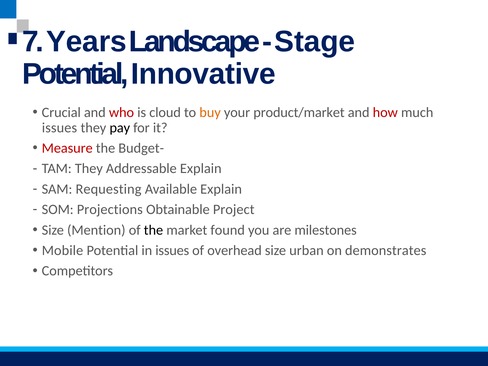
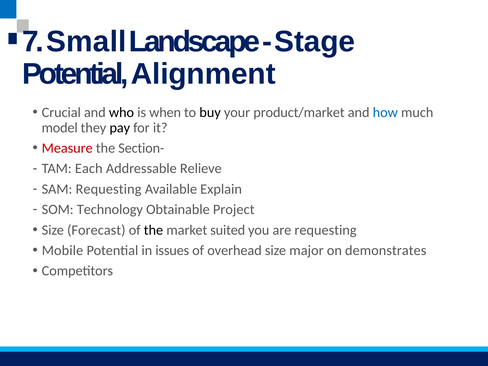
Years: Years -> Small
Innovative: Innovative -> Alignment
who colour: red -> black
cloud: cloud -> when
buy colour: orange -> black
how colour: red -> blue
issues at (59, 128): issues -> model
Budget-: Budget- -> Section-
TAM They: They -> Each
Addressable Explain: Explain -> Relieve
Projections: Projections -> Technology
Mention: Mention -> Forecast
found: found -> suited
are milestones: milestones -> requesting
urban: urban -> major
